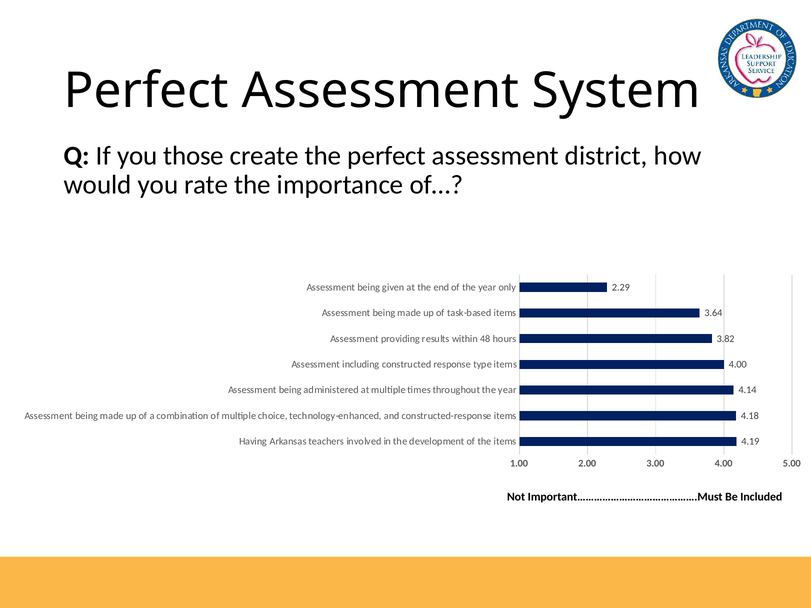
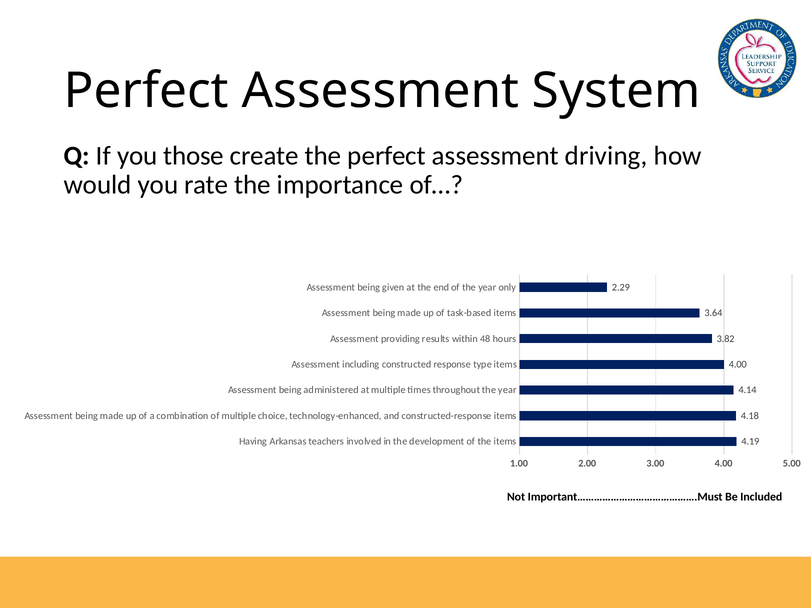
district: district -> driving
